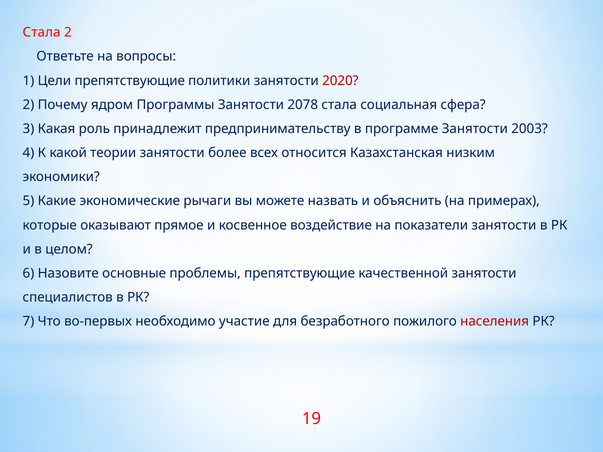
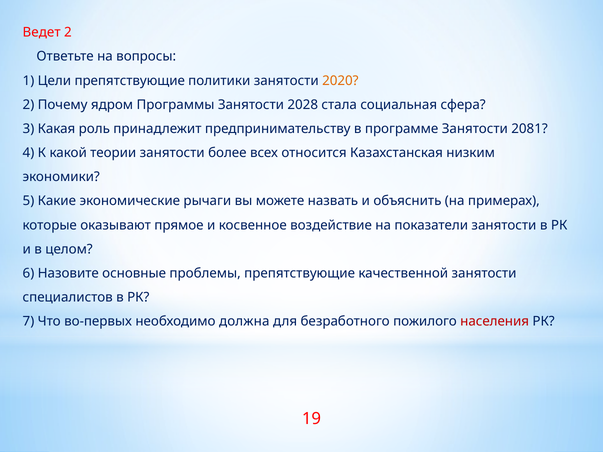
Стала at (42, 32): Стала -> Ведет
2020 colour: red -> orange
2078: 2078 -> 2028
2003: 2003 -> 2081
участие: участие -> должна
